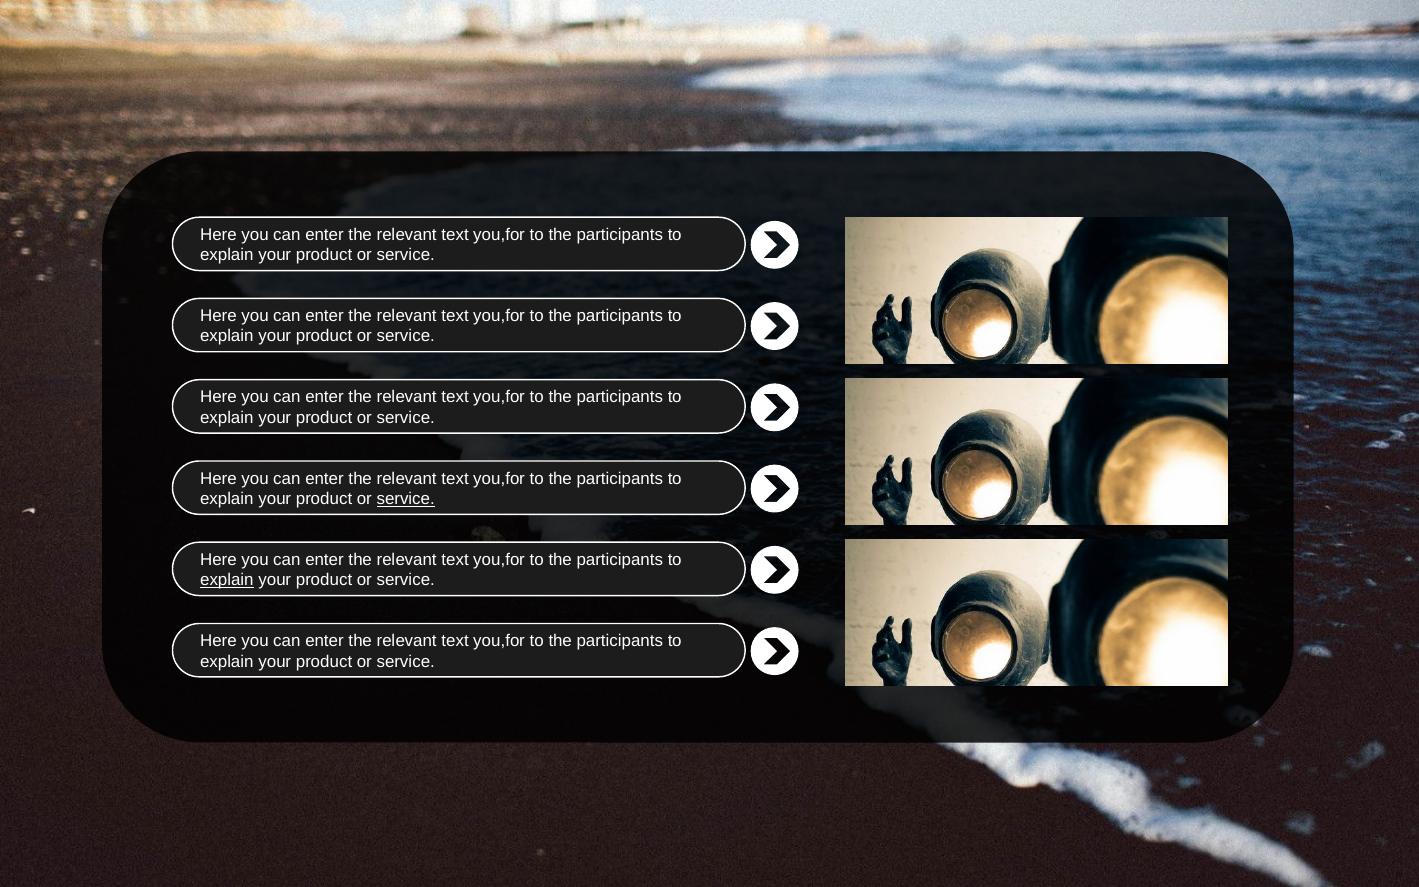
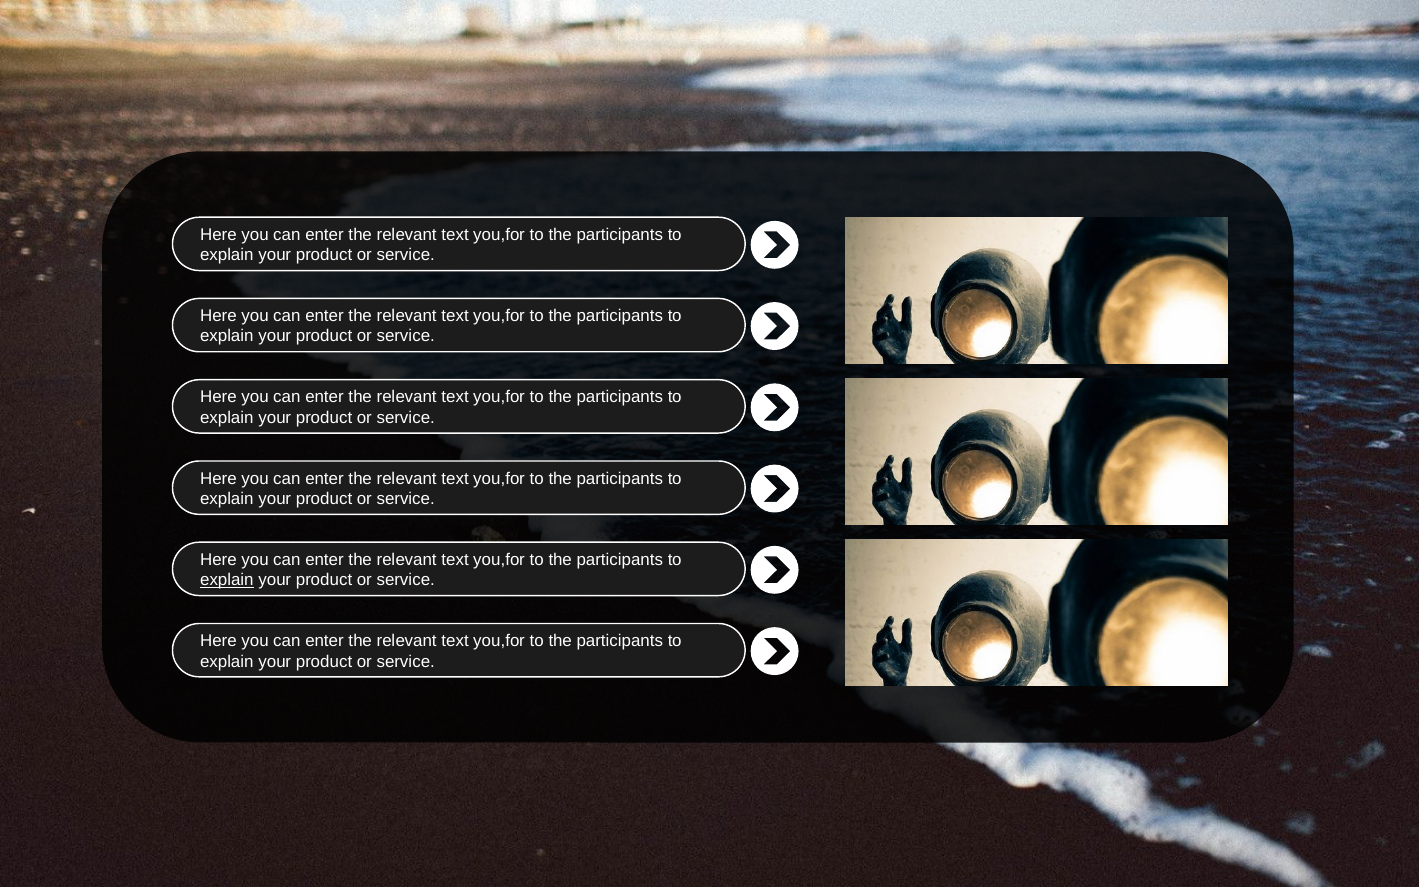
service at (406, 499) underline: present -> none
